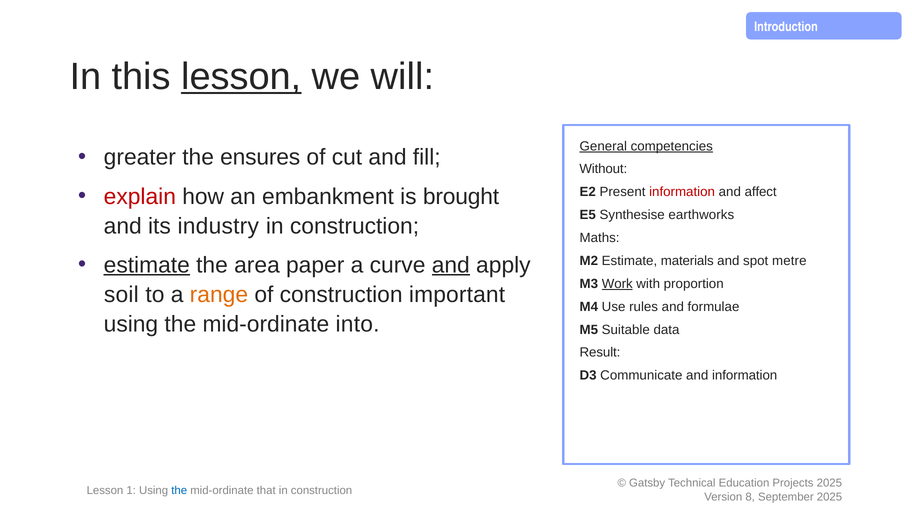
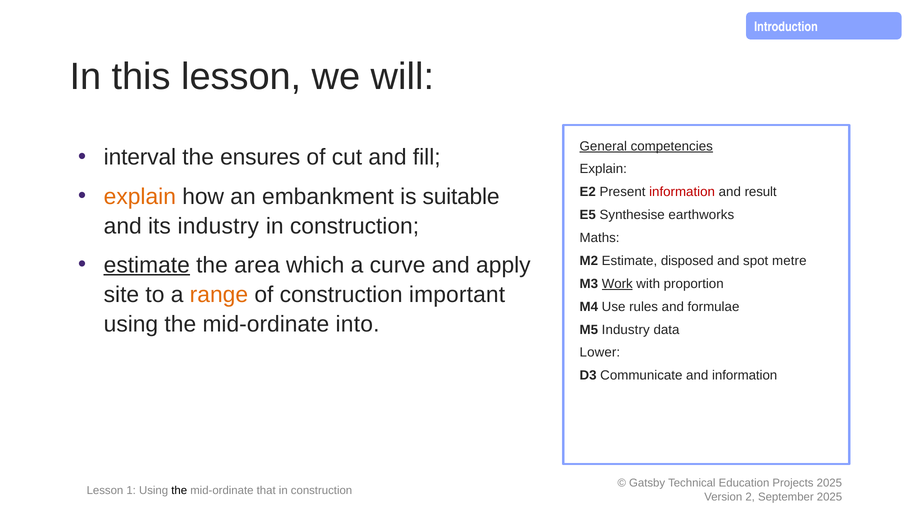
lesson at (241, 77) underline: present -> none
greater: greater -> interval
Without at (603, 169): Without -> Explain
explain at (140, 196) colour: red -> orange
brought: brought -> suitable
affect: affect -> result
paper: paper -> which
and at (451, 265) underline: present -> none
materials: materials -> disposed
soil: soil -> site
M5 Suitable: Suitable -> Industry
Result: Result -> Lower
the at (179, 490) colour: blue -> black
8: 8 -> 2
